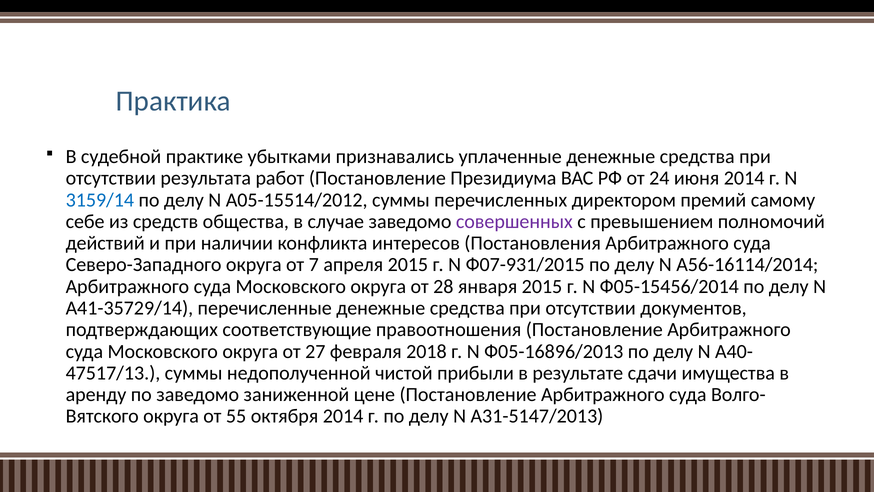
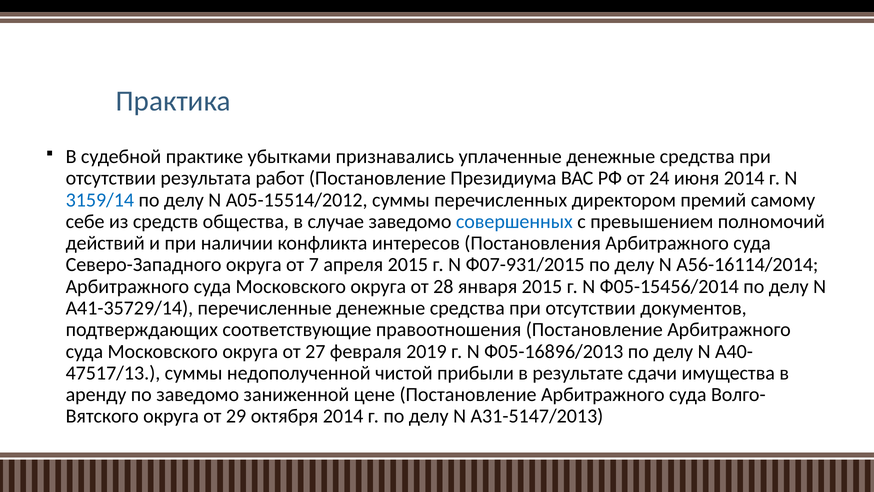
совершенных colour: purple -> blue
2018: 2018 -> 2019
55: 55 -> 29
